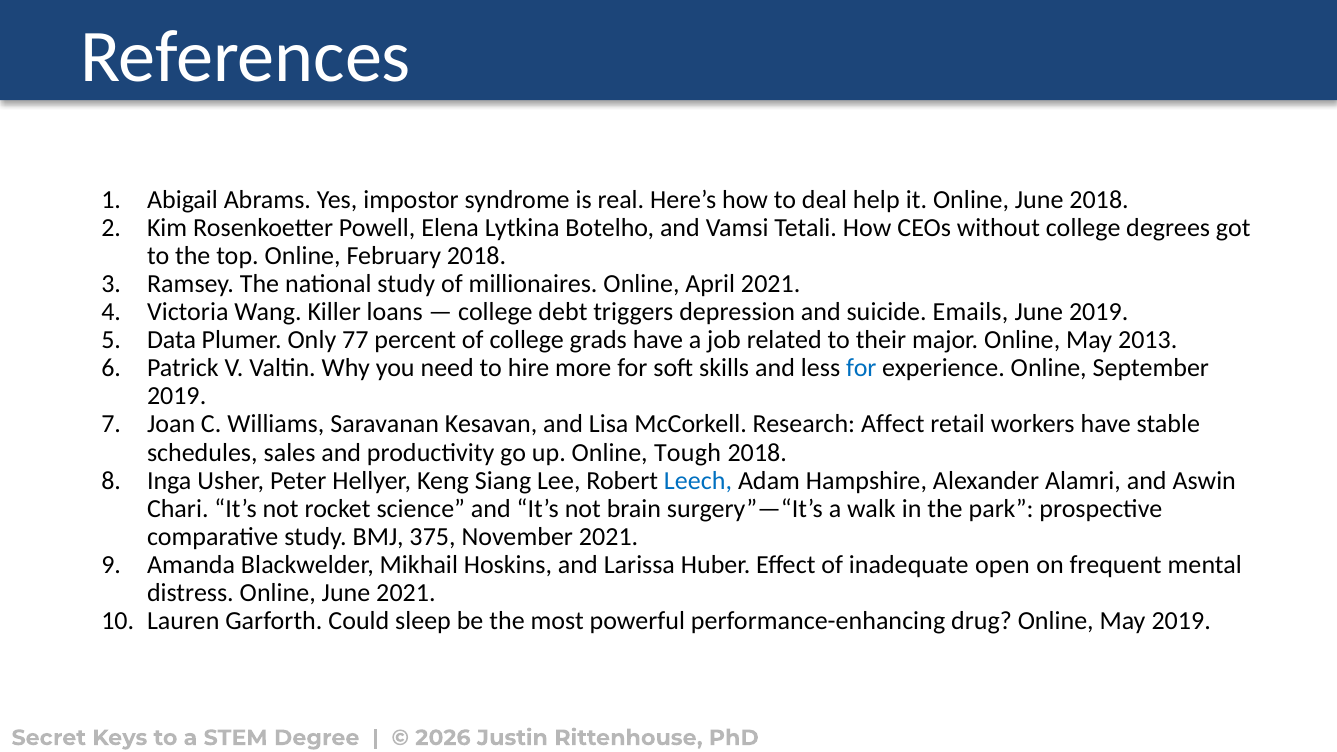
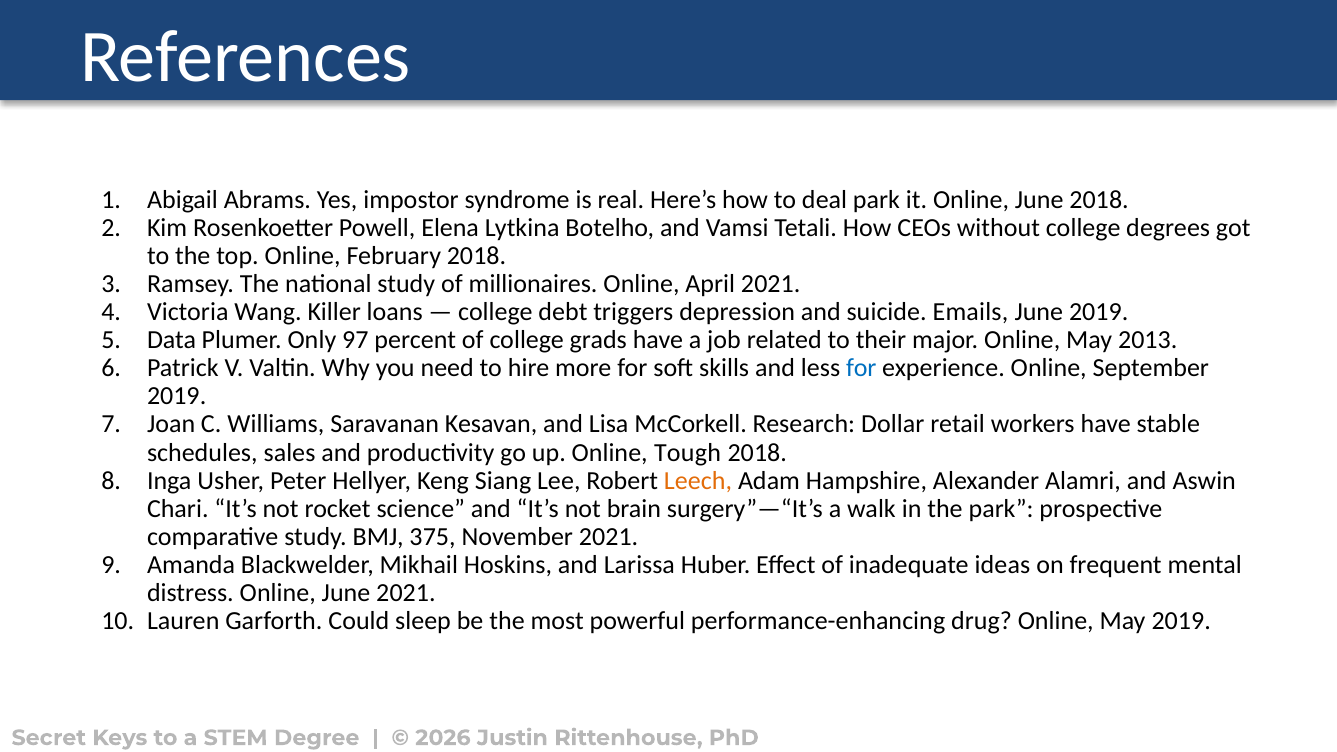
deal help: help -> park
77: 77 -> 97
Affect: Affect -> Dollar
Leech colour: blue -> orange
open: open -> ideas
